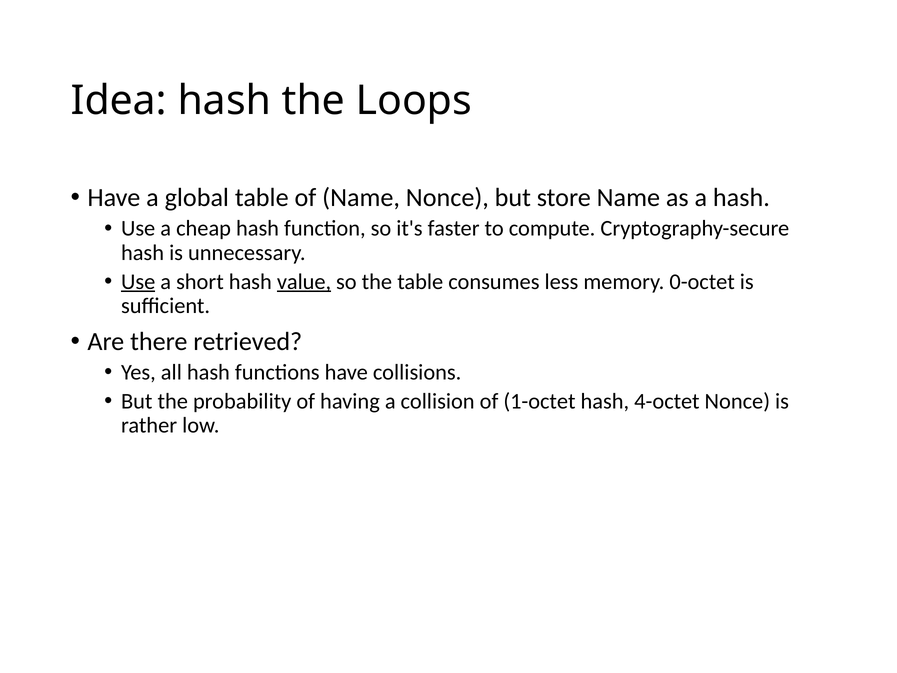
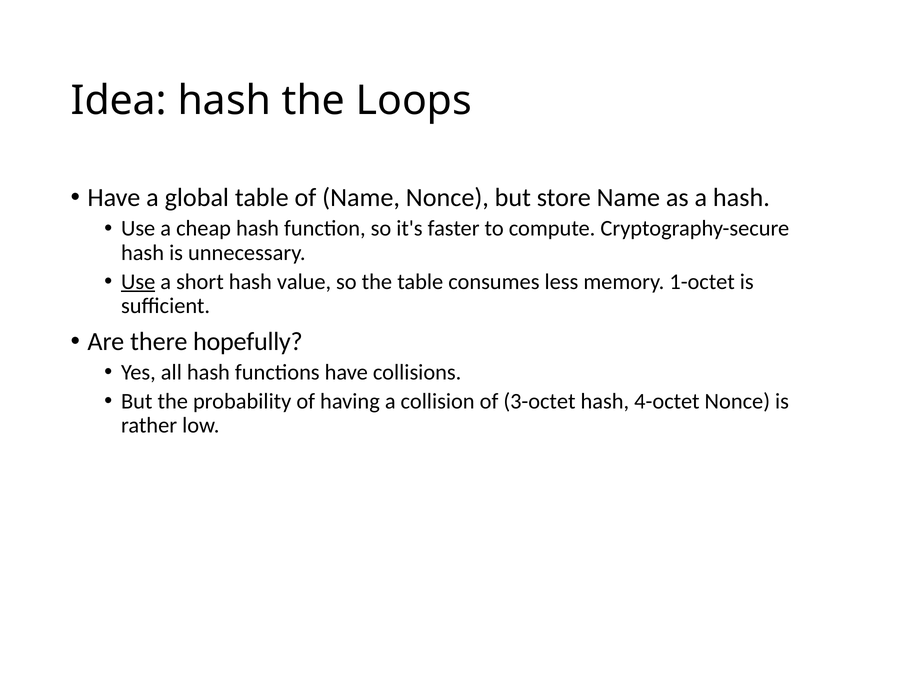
value underline: present -> none
0-octet: 0-octet -> 1-octet
retrieved: retrieved -> hopefully
1-octet: 1-octet -> 3-octet
